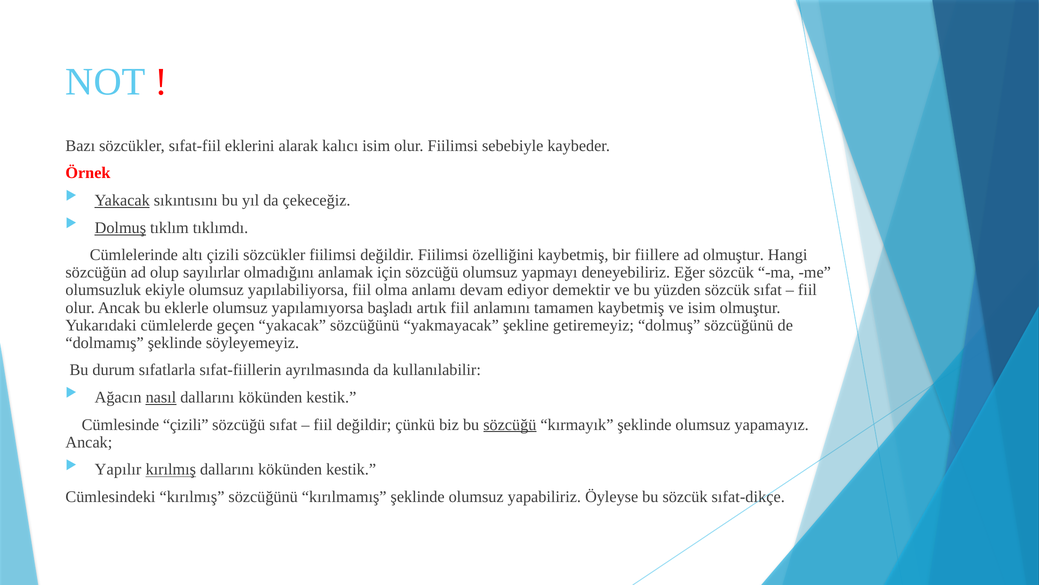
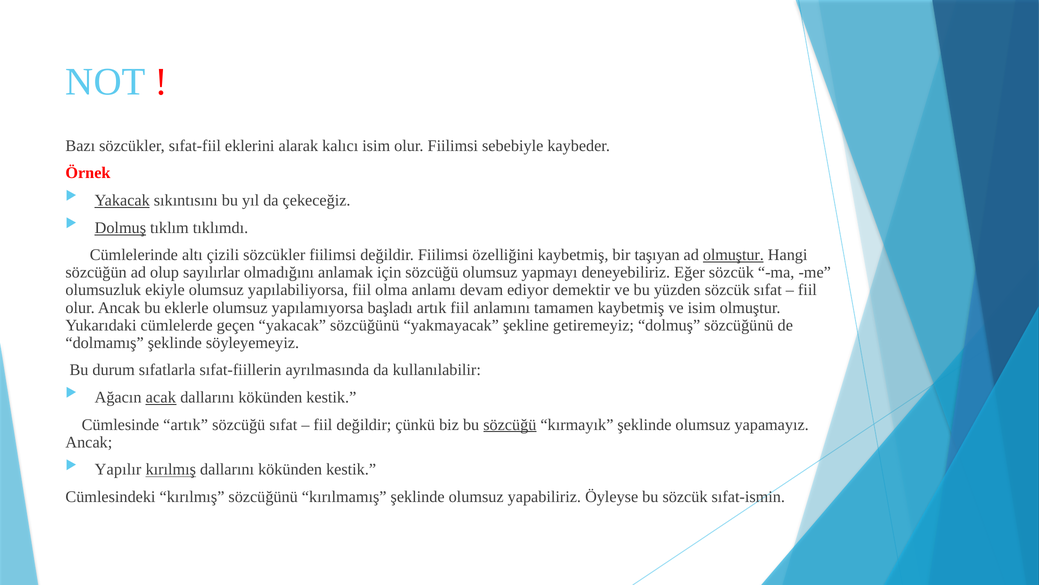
fiillere: fiillere -> taşıyan
olmuştur at (733, 255) underline: none -> present
nasıl: nasıl -> acak
Cümlesinde çizili: çizili -> artık
sıfat-dikçe: sıfat-dikçe -> sıfat-ismin
